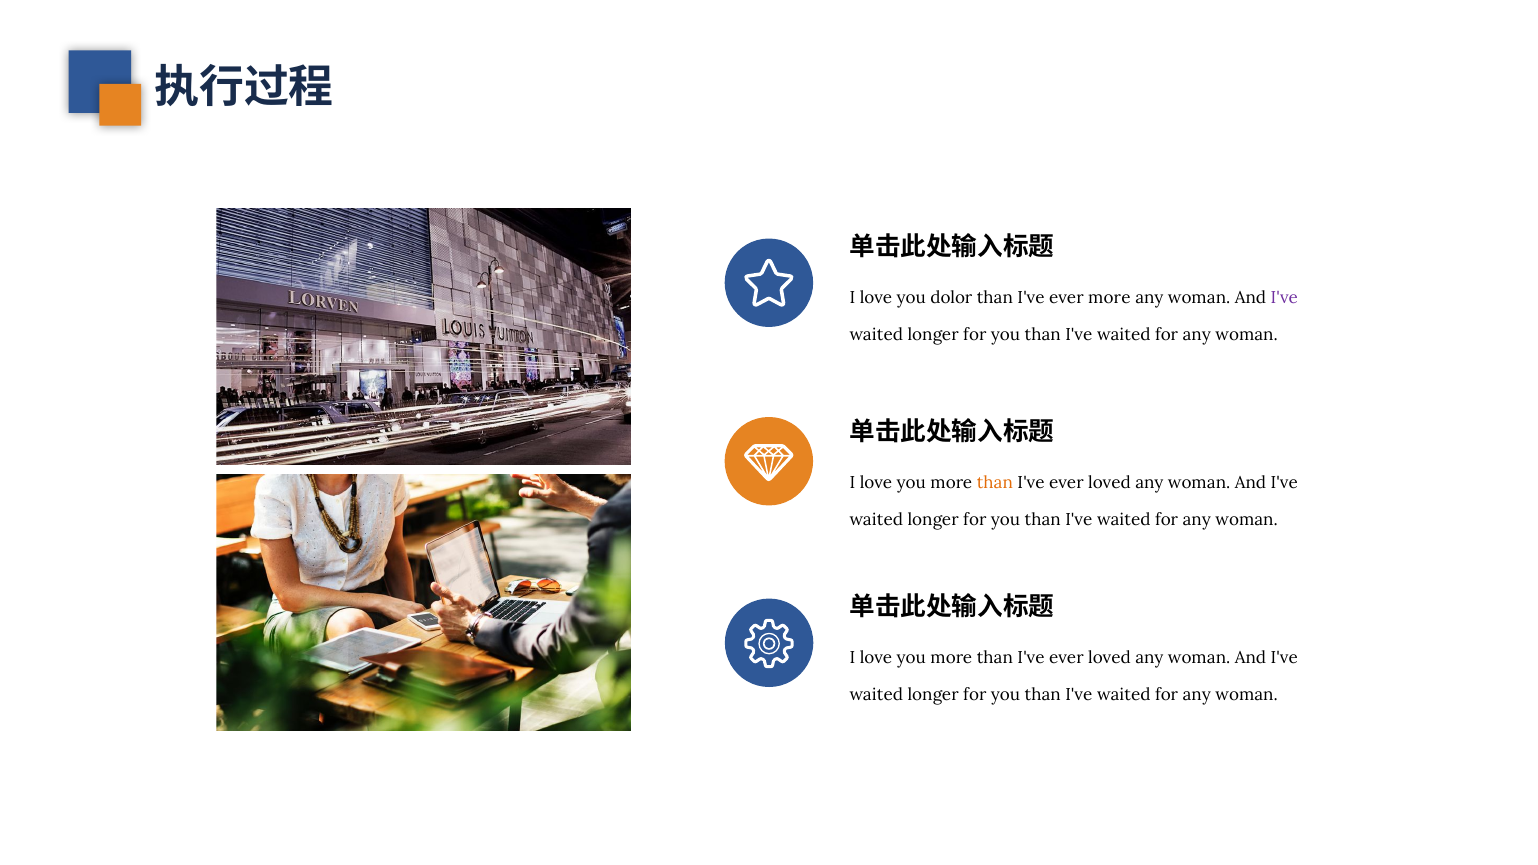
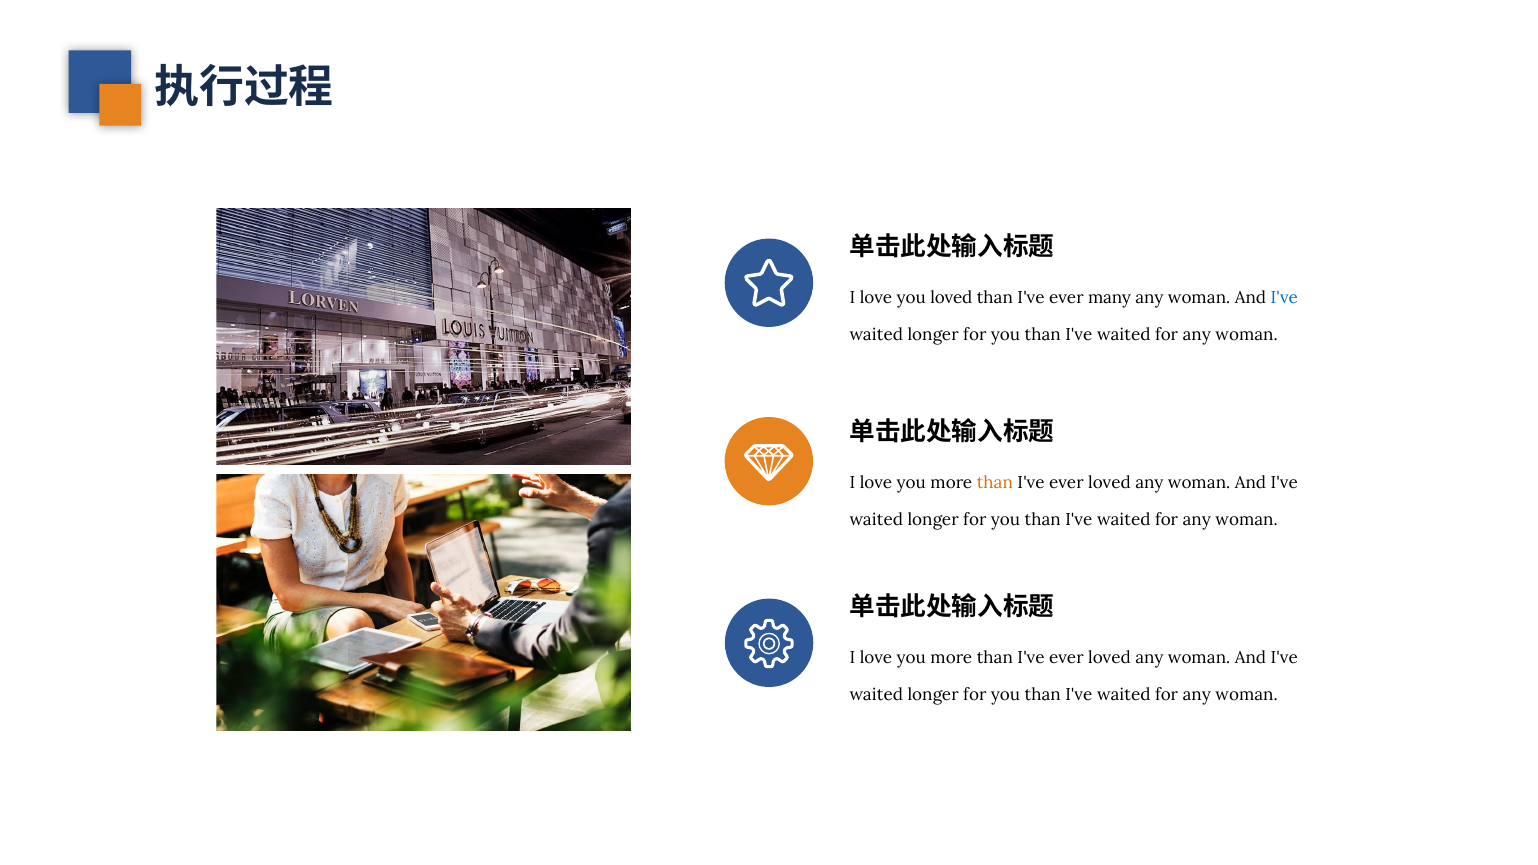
you dolor: dolor -> loved
ever more: more -> many
I've at (1284, 298) colour: purple -> blue
